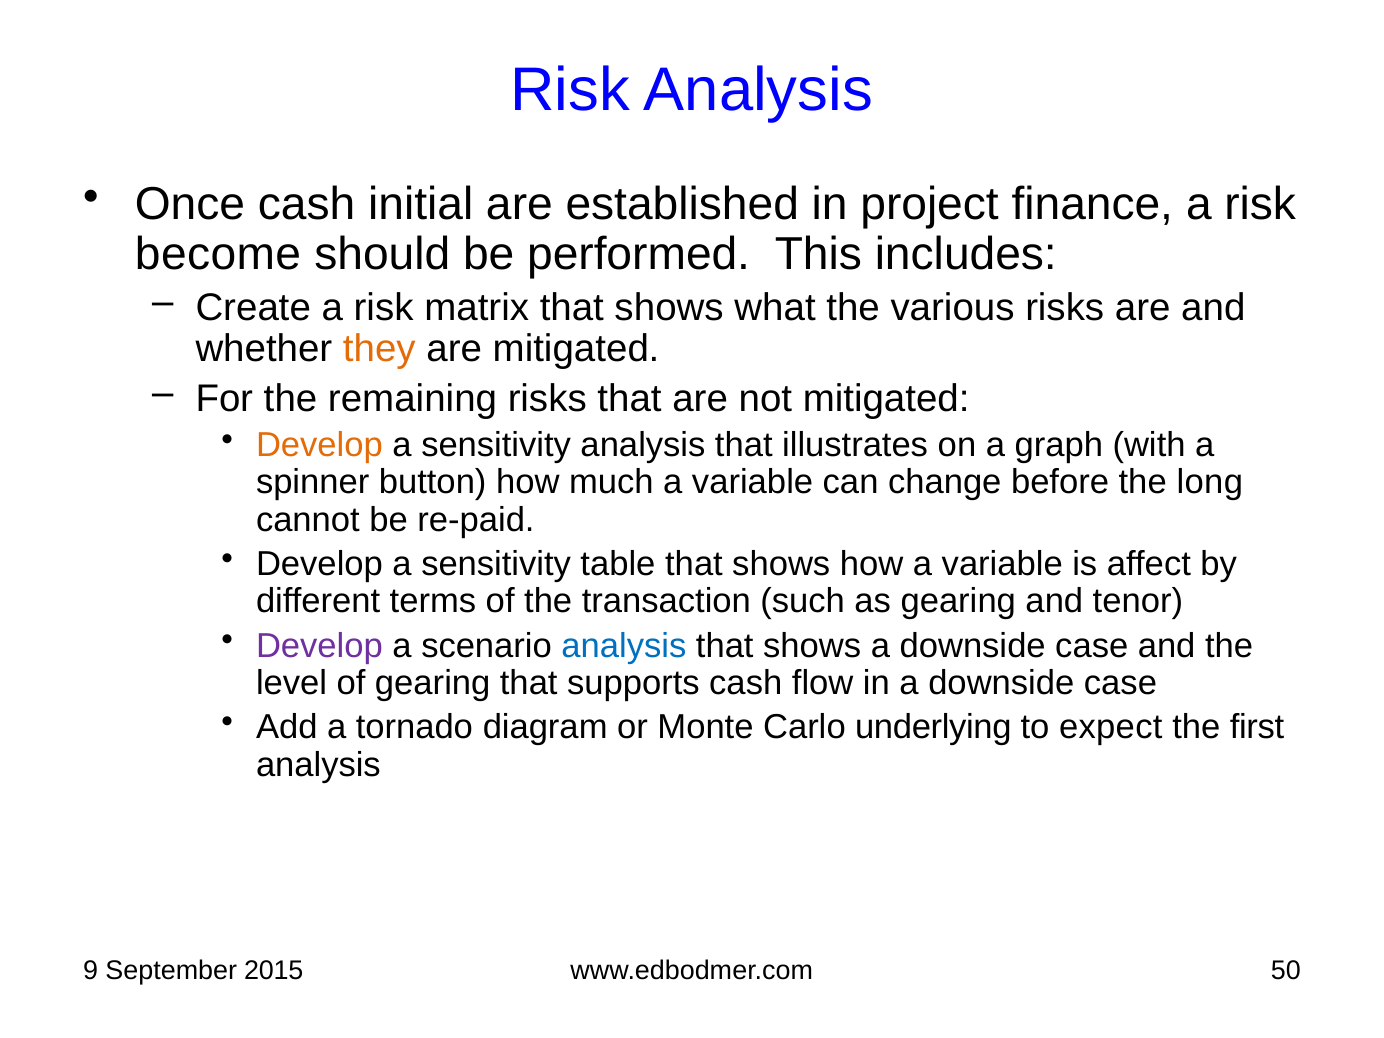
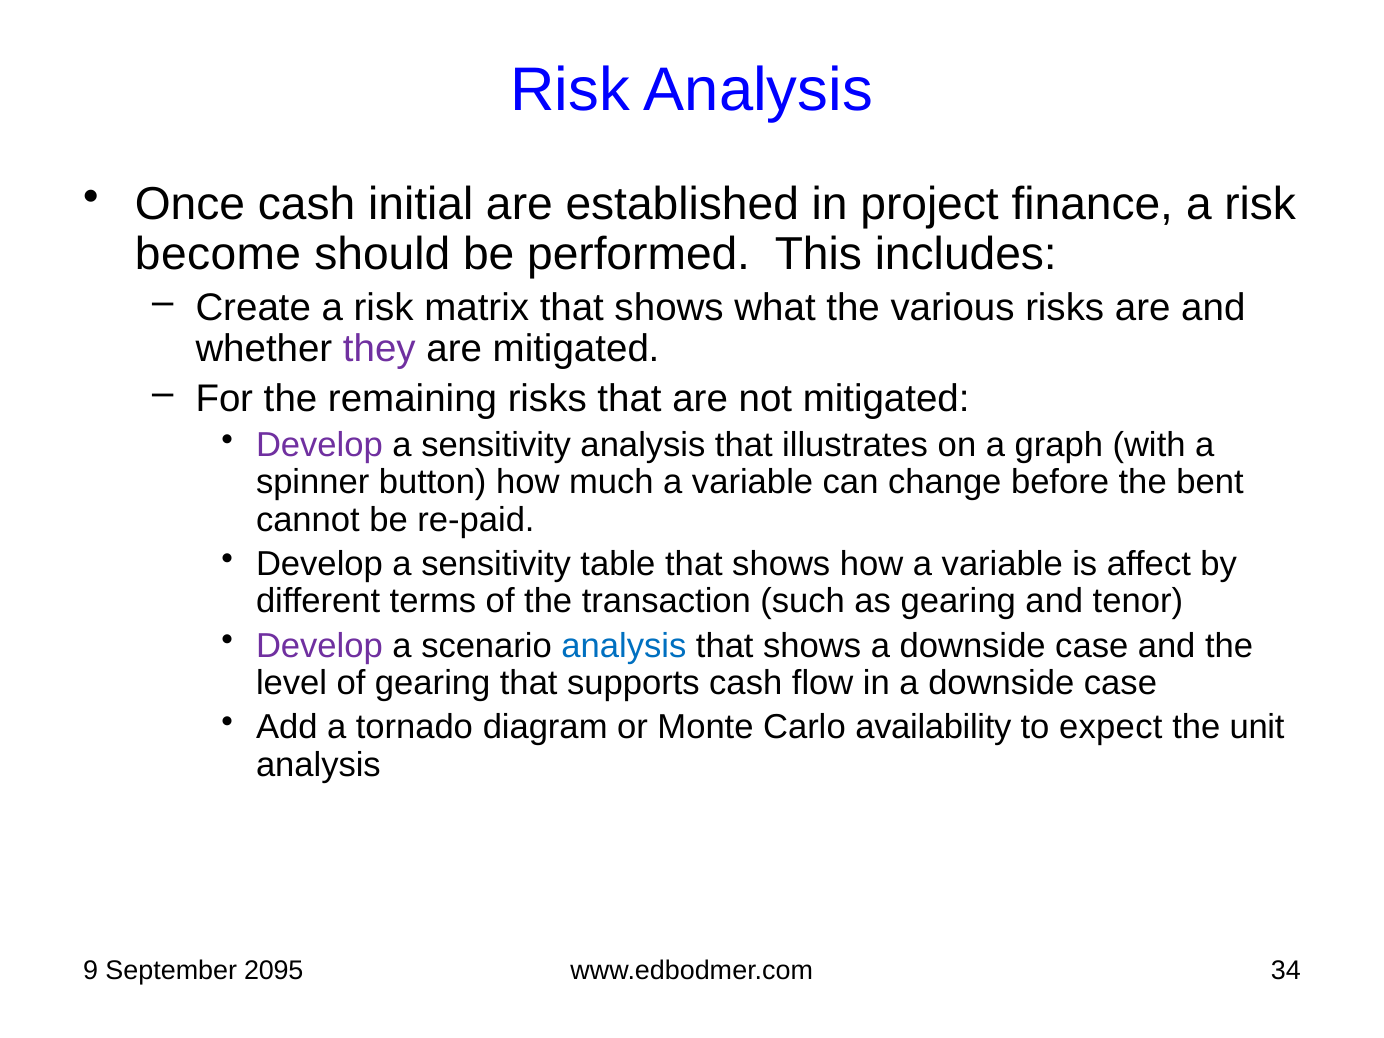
they colour: orange -> purple
Develop at (319, 445) colour: orange -> purple
long: long -> bent
underlying: underlying -> availability
first: first -> unit
2015: 2015 -> 2095
50: 50 -> 34
